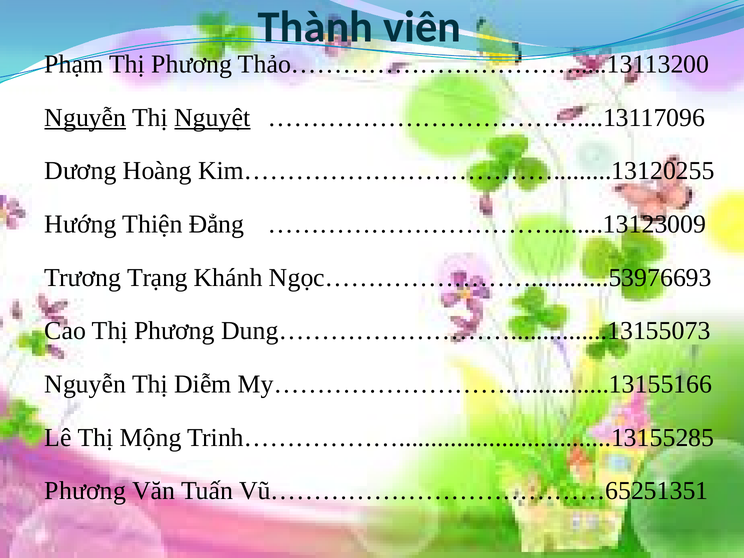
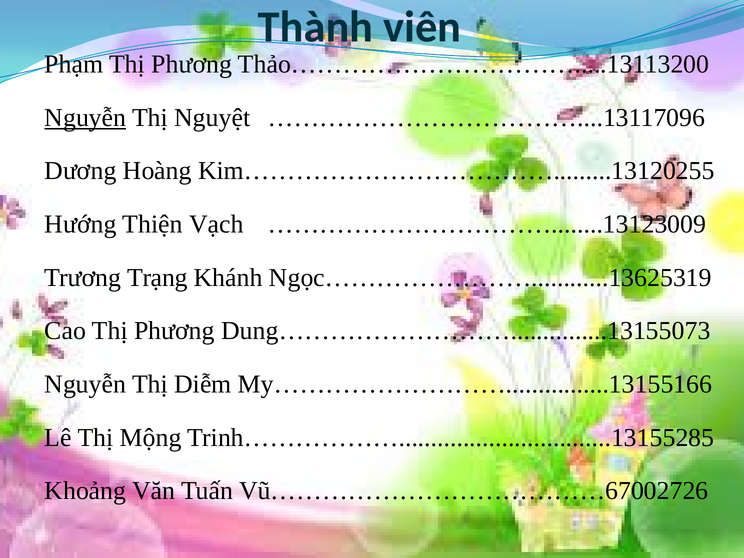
Nguyệt underline: present -> none
Đẳng: Đẳng -> Vạch
Ngọc……………………............53976693: Ngọc……………………............53976693 -> Ngọc……………………............13625319
Phương at (85, 491): Phương -> Khoảng
Vũ…………………………………65251351: Vũ…………………………………65251351 -> Vũ…………………………………67002726
